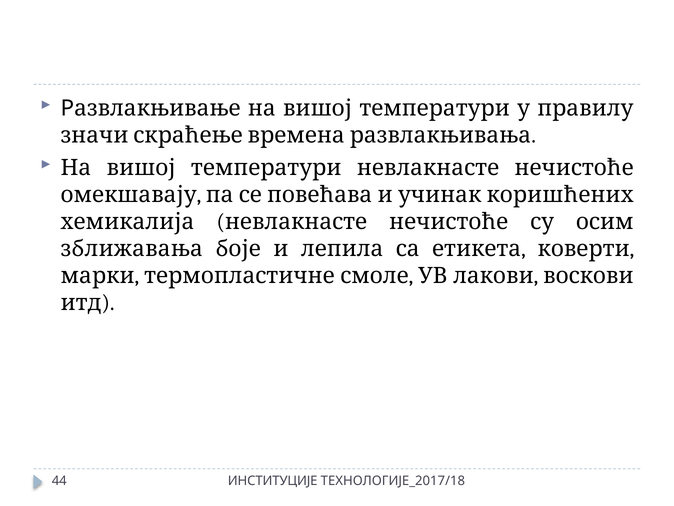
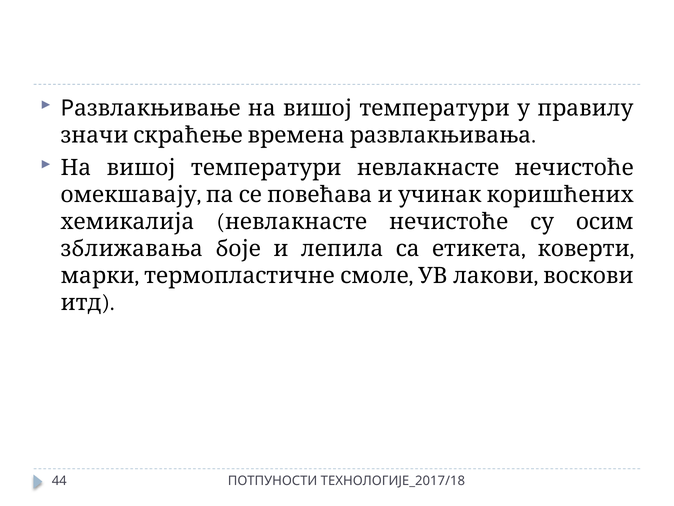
ИНСТИТУЦИЈЕ: ИНСТИТУЦИЈЕ -> ПОТПУНОСТИ
